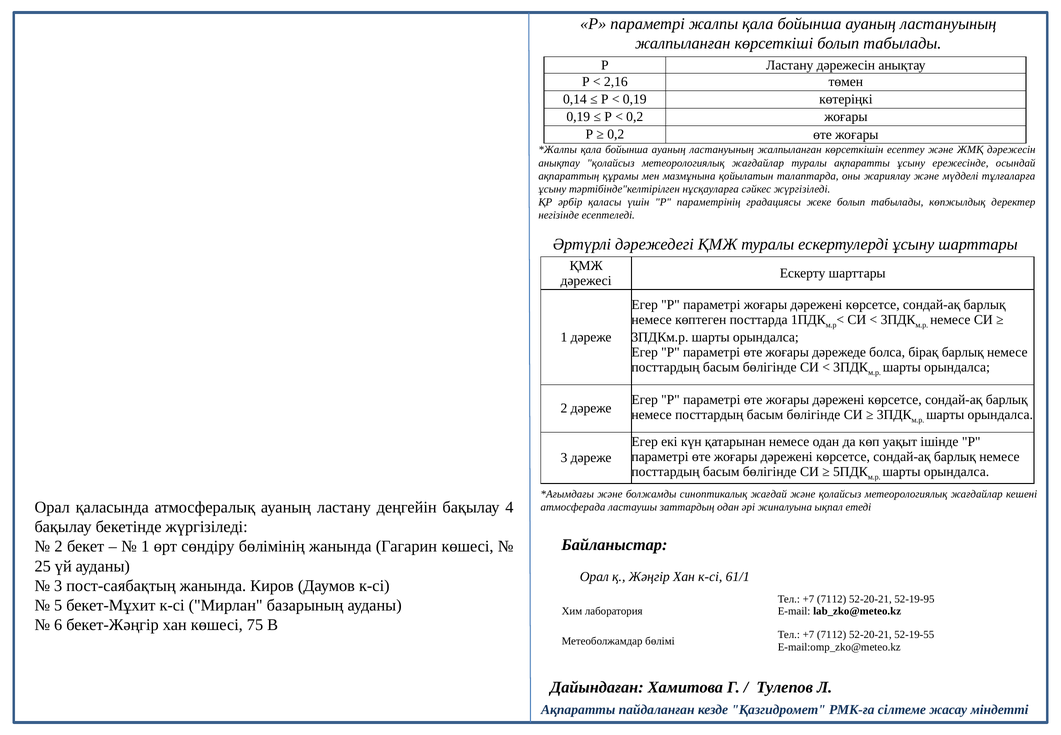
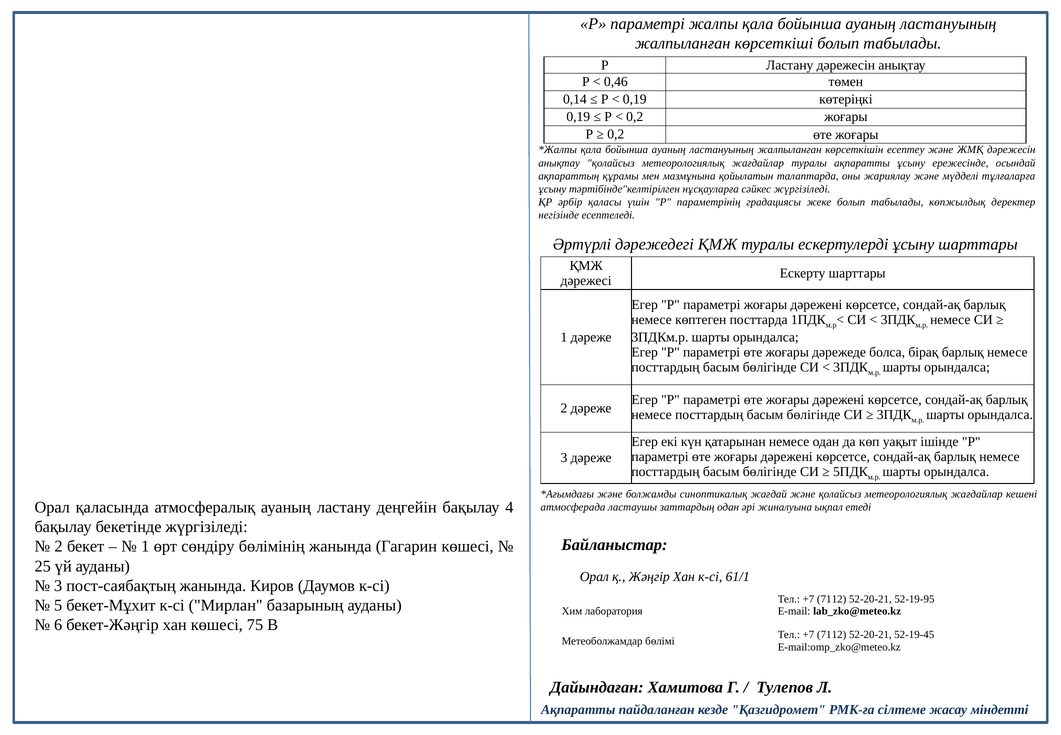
2,16: 2,16 -> 0,46
52-19-55: 52-19-55 -> 52-19-45
